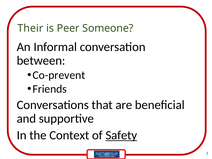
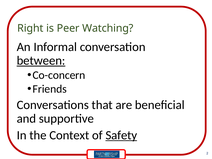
Their: Their -> Right
Someone: Someone -> Watching
between underline: none -> present
Co-prevent: Co-prevent -> Co-concern
